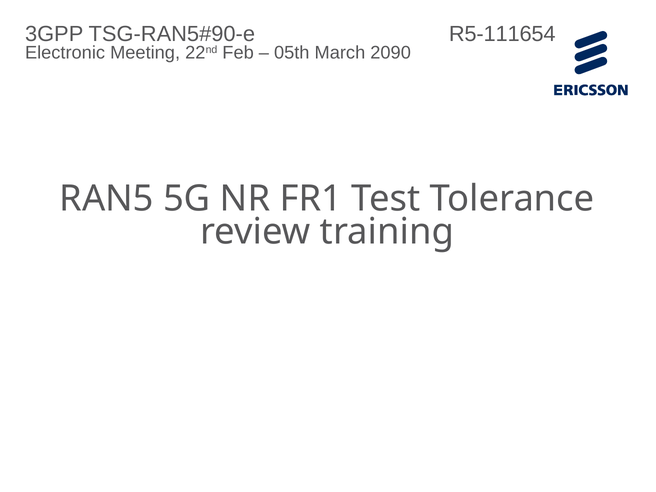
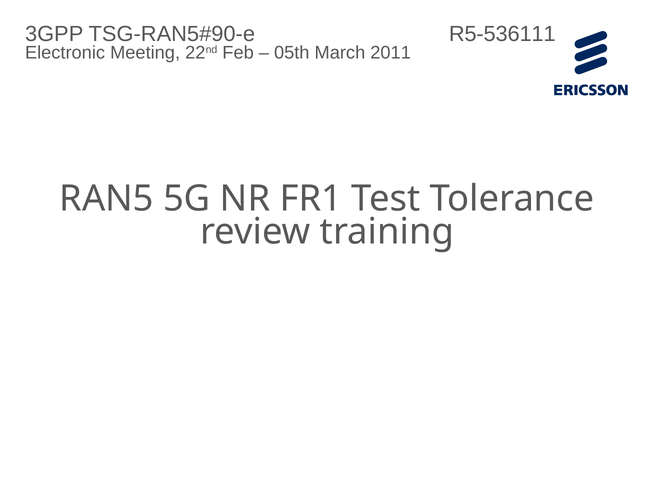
R5-111654: R5-111654 -> R5-536111
2090: 2090 -> 2011
